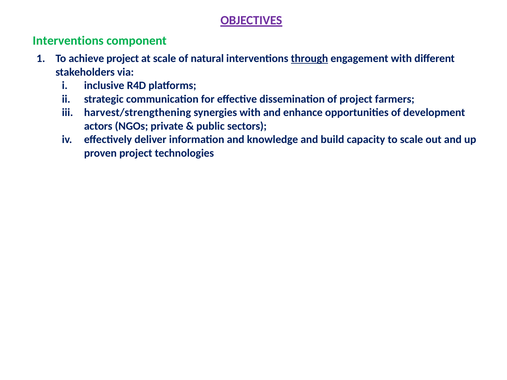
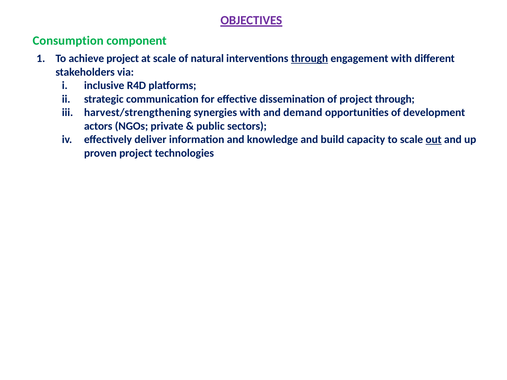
Interventions at (68, 41): Interventions -> Consumption
project farmers: farmers -> through
enhance: enhance -> demand
out underline: none -> present
